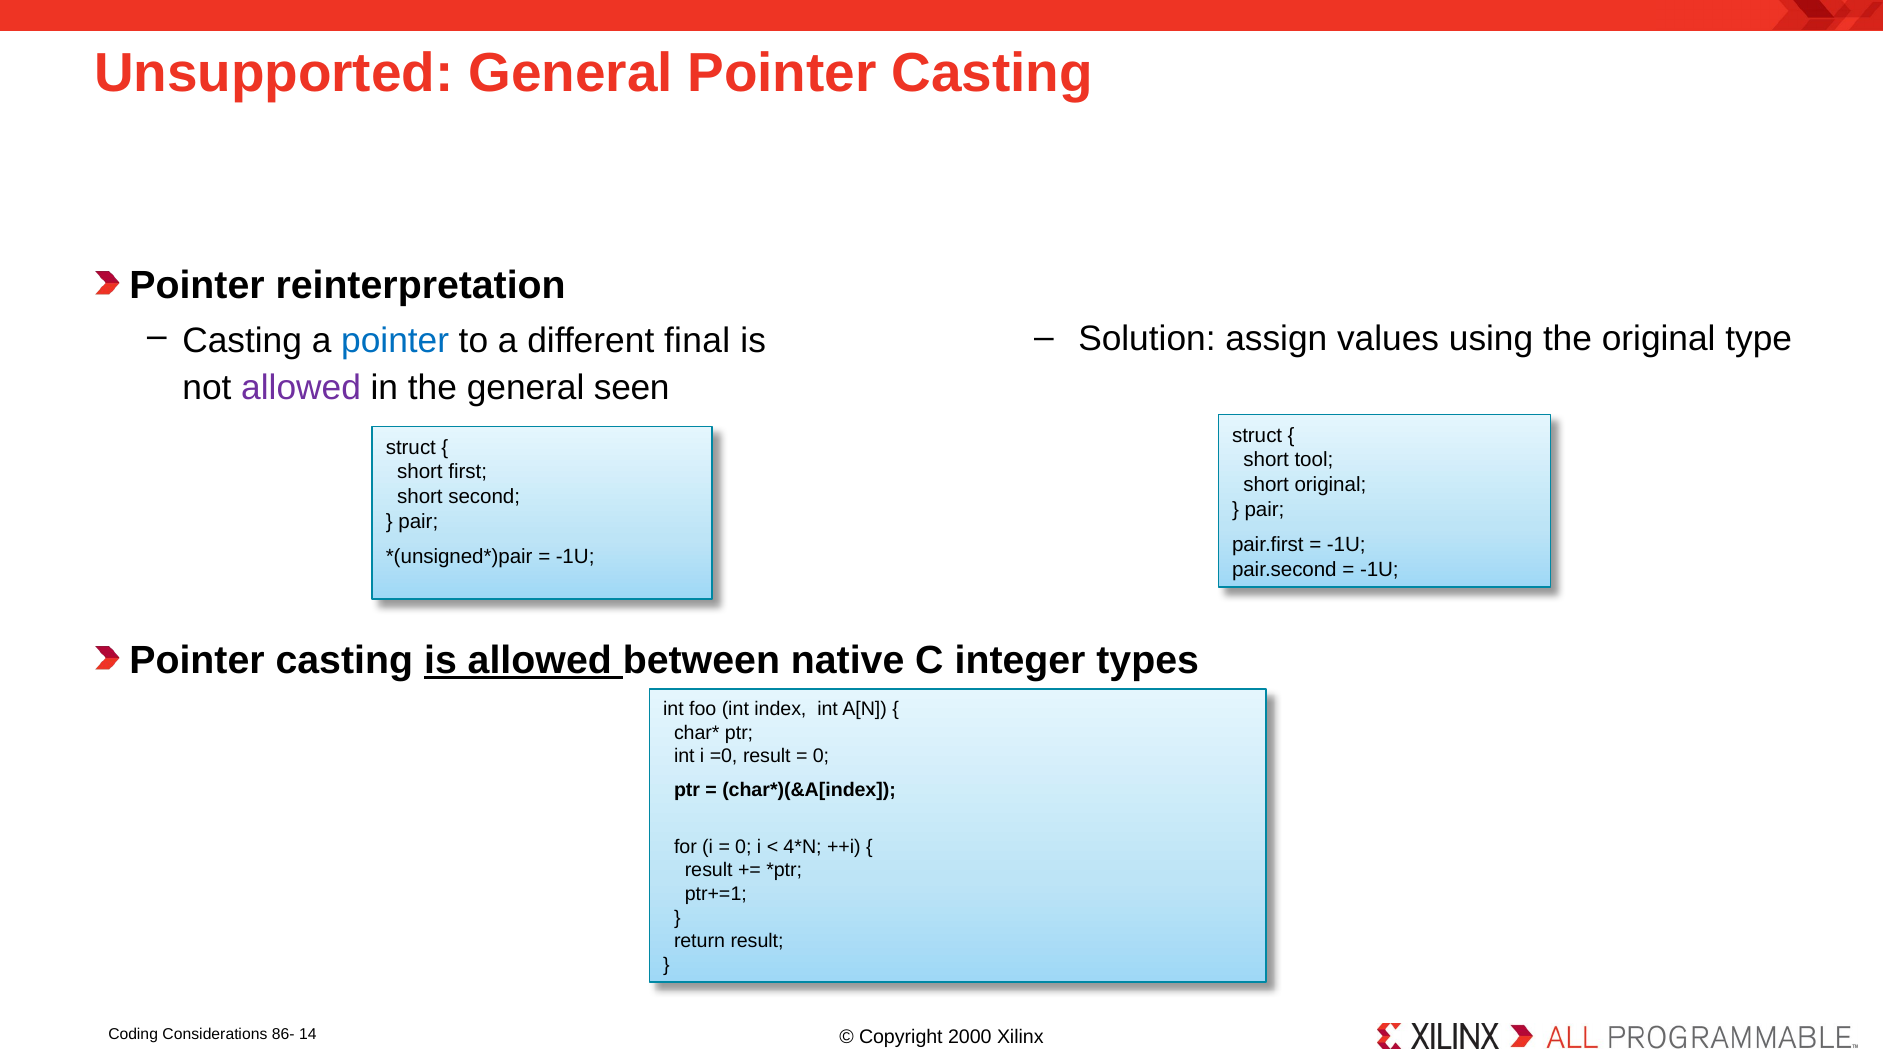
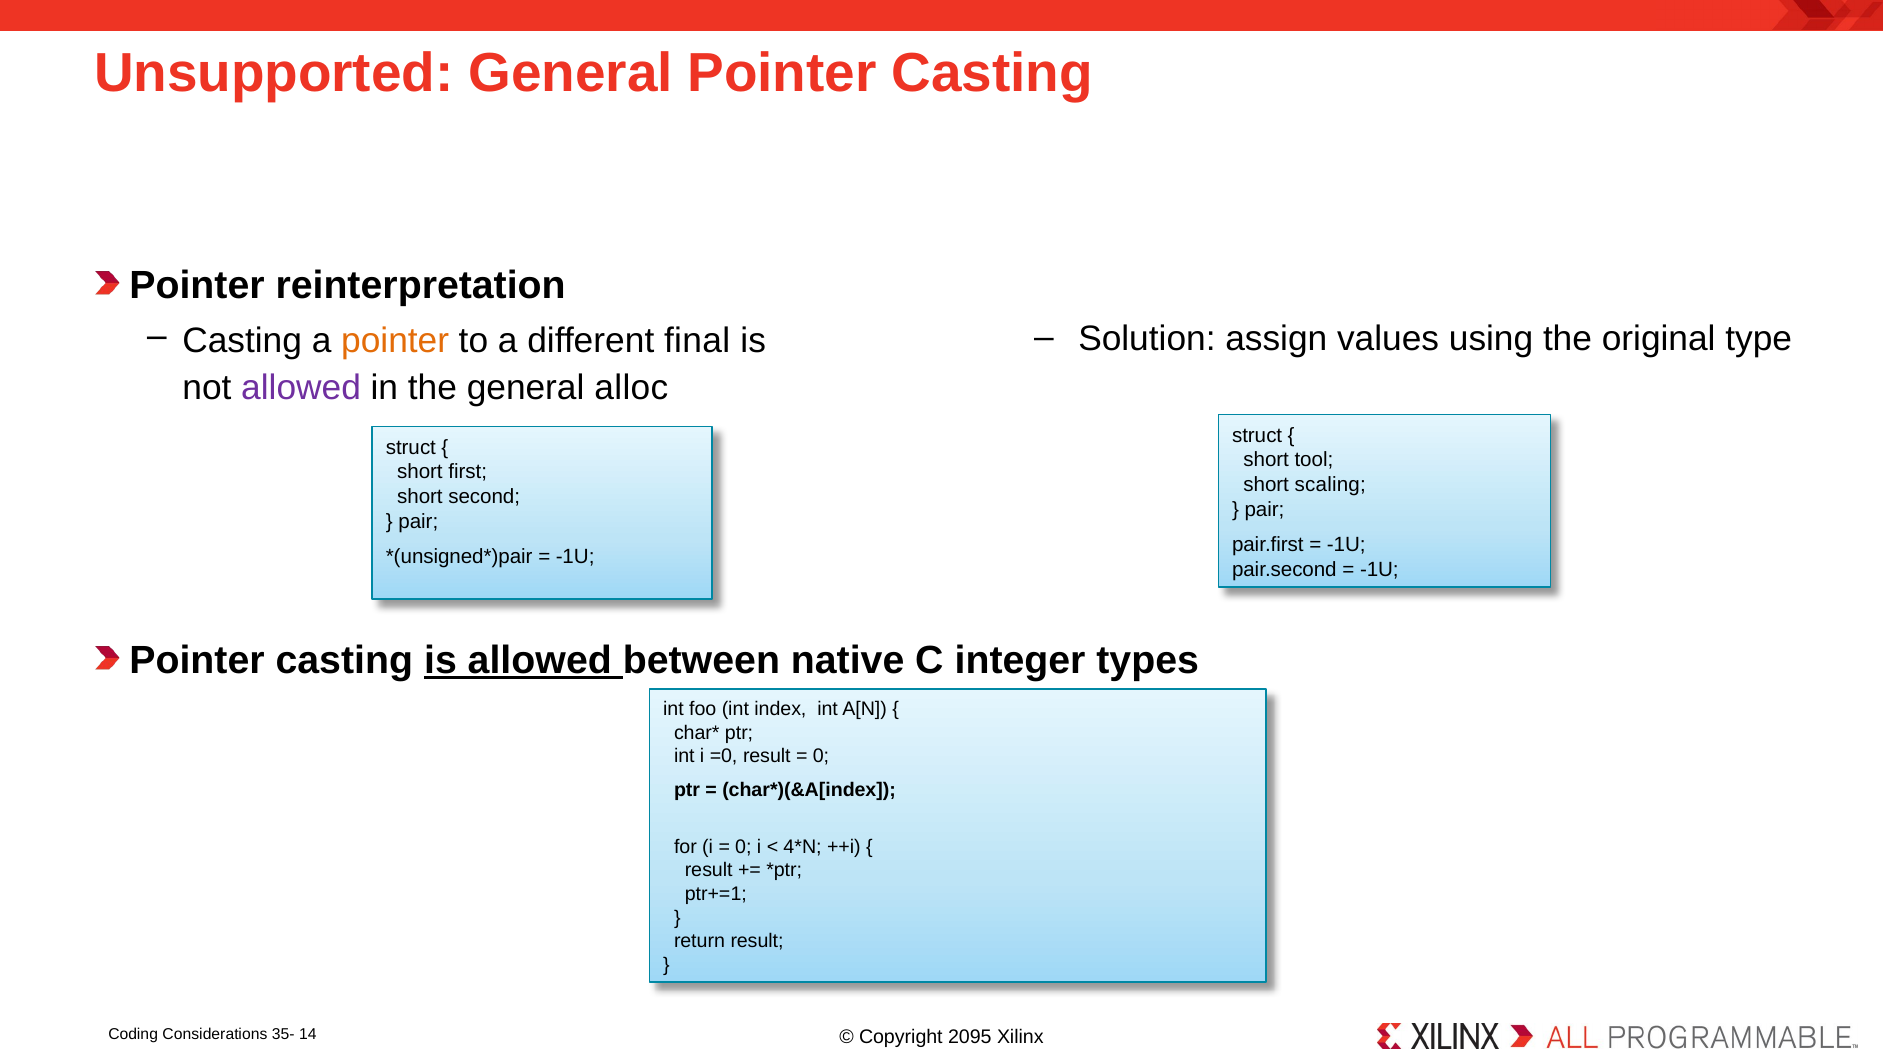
pointer at (395, 341) colour: blue -> orange
seen: seen -> alloc
short original: original -> scaling
86-: 86- -> 35-
2000: 2000 -> 2095
